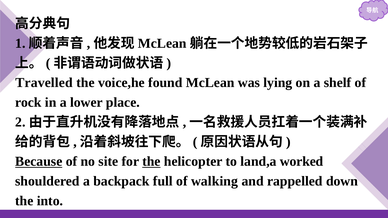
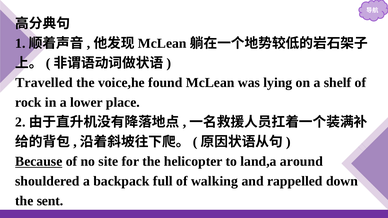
the at (151, 162) underline: present -> none
worked: worked -> around
into: into -> sent
